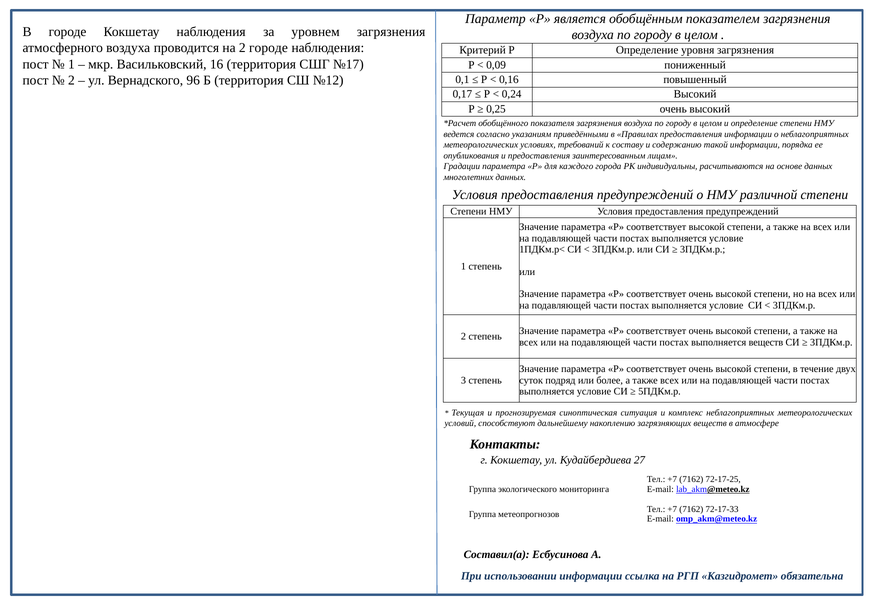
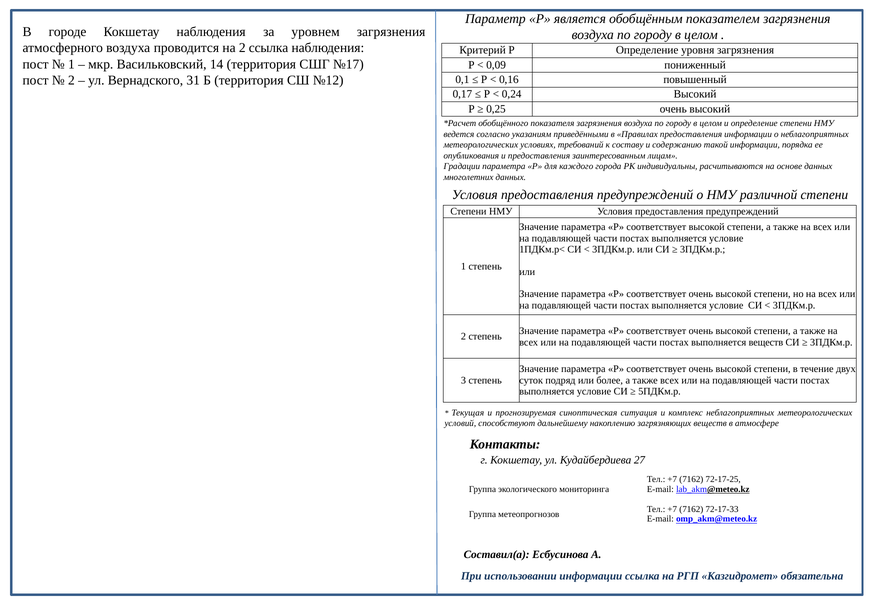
2 городе: городе -> ссылка
16: 16 -> 14
96: 96 -> 31
